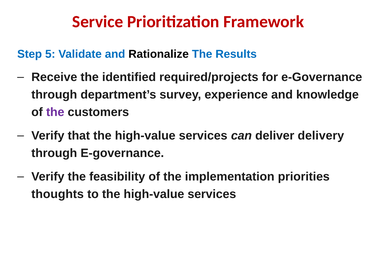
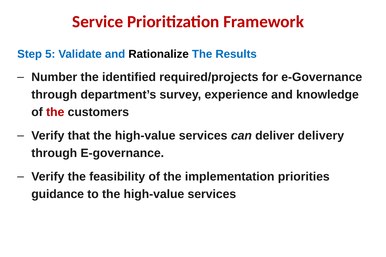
Receive: Receive -> Number
the at (55, 112) colour: purple -> red
thoughts: thoughts -> guidance
